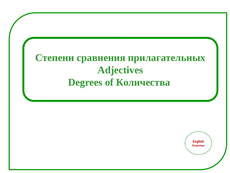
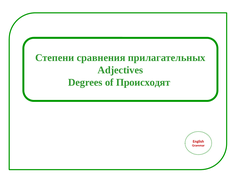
Количества: Количества -> Происходят
